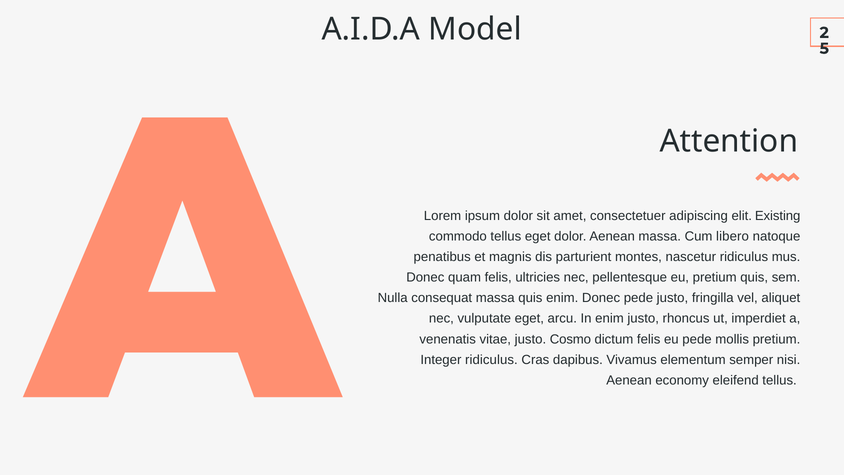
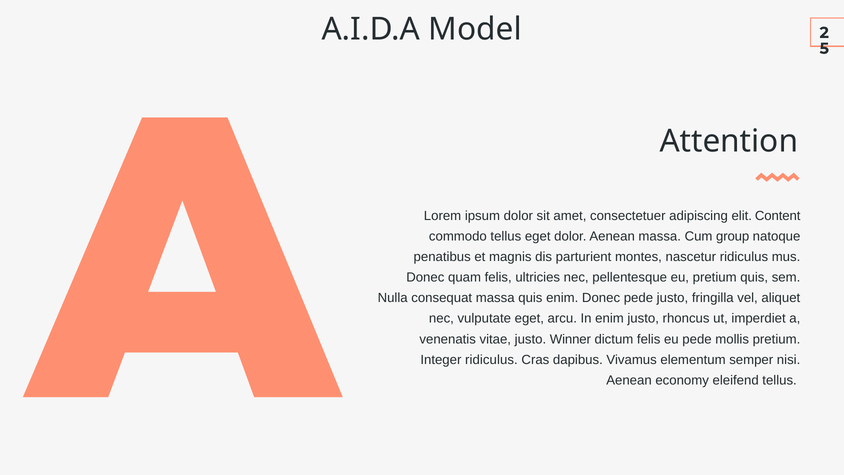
Existing: Existing -> Content
libero: libero -> group
Cosmo: Cosmo -> Winner
